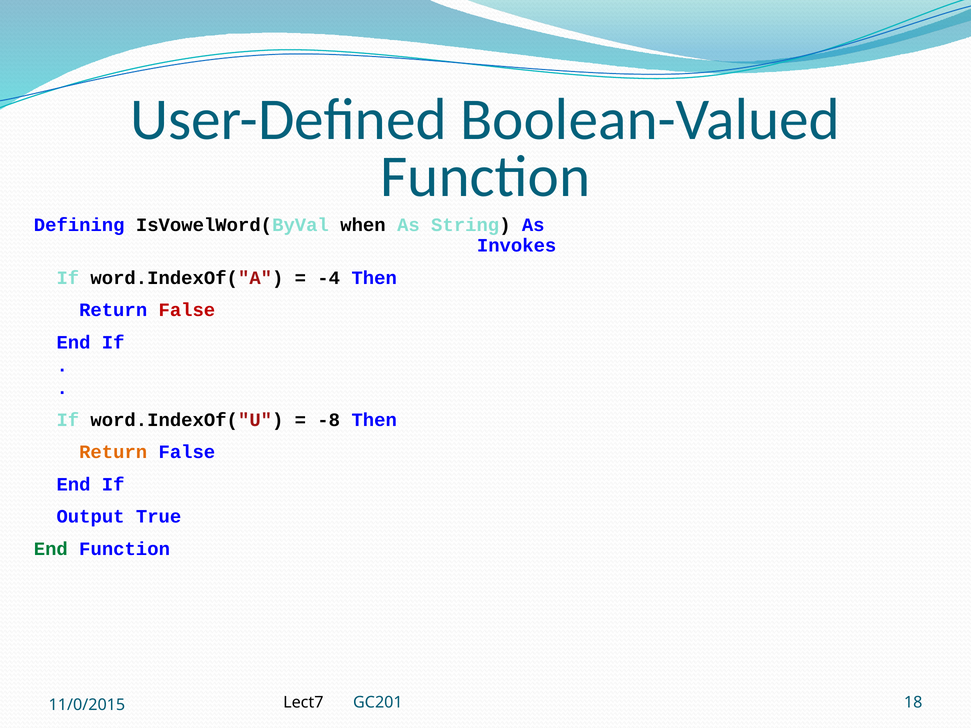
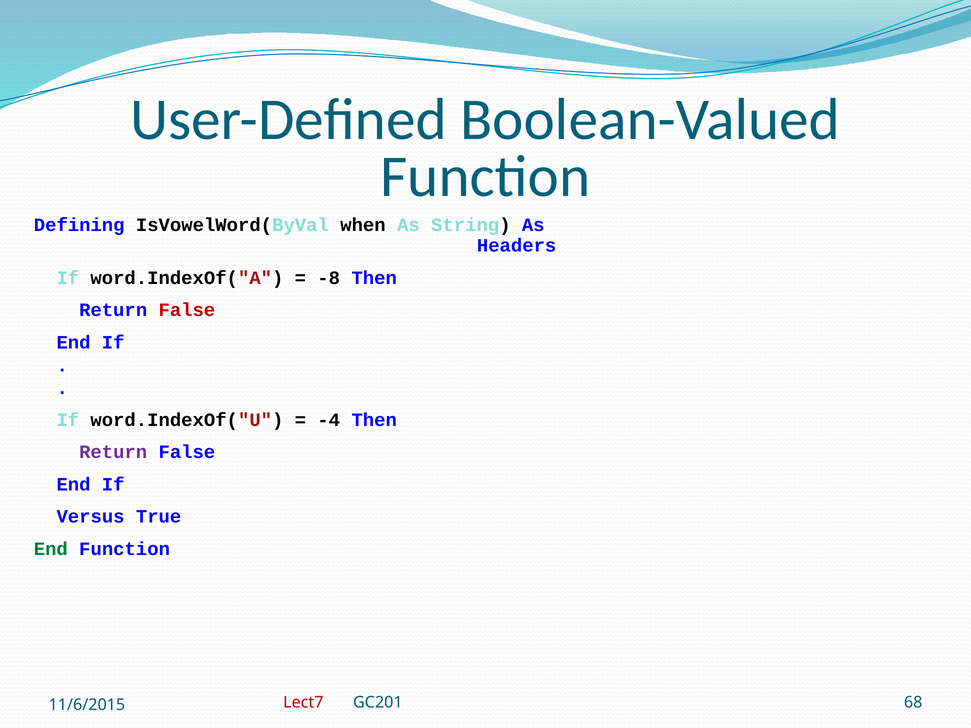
Invokes: Invokes -> Headers
-4: -4 -> -8
-8: -8 -> -4
Return at (113, 452) colour: orange -> purple
Output: Output -> Versus
Lect7 colour: black -> red
18: 18 -> 68
11/0/2015: 11/0/2015 -> 11/6/2015
